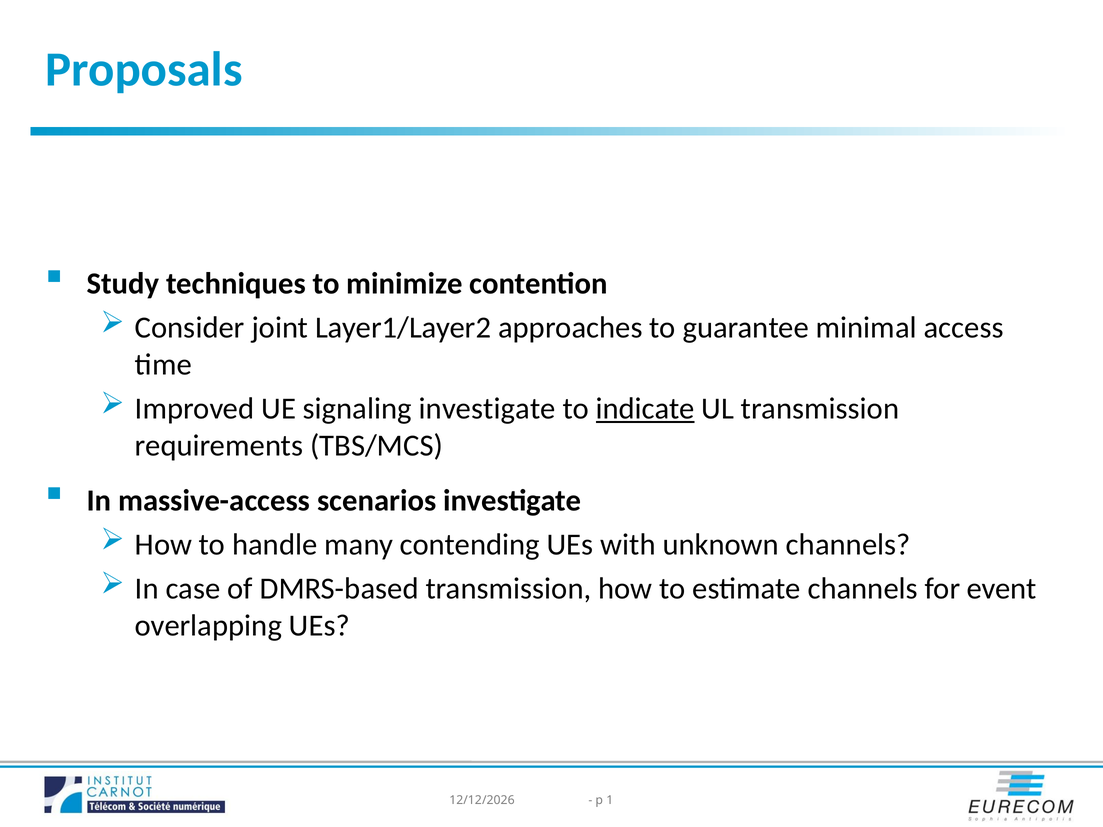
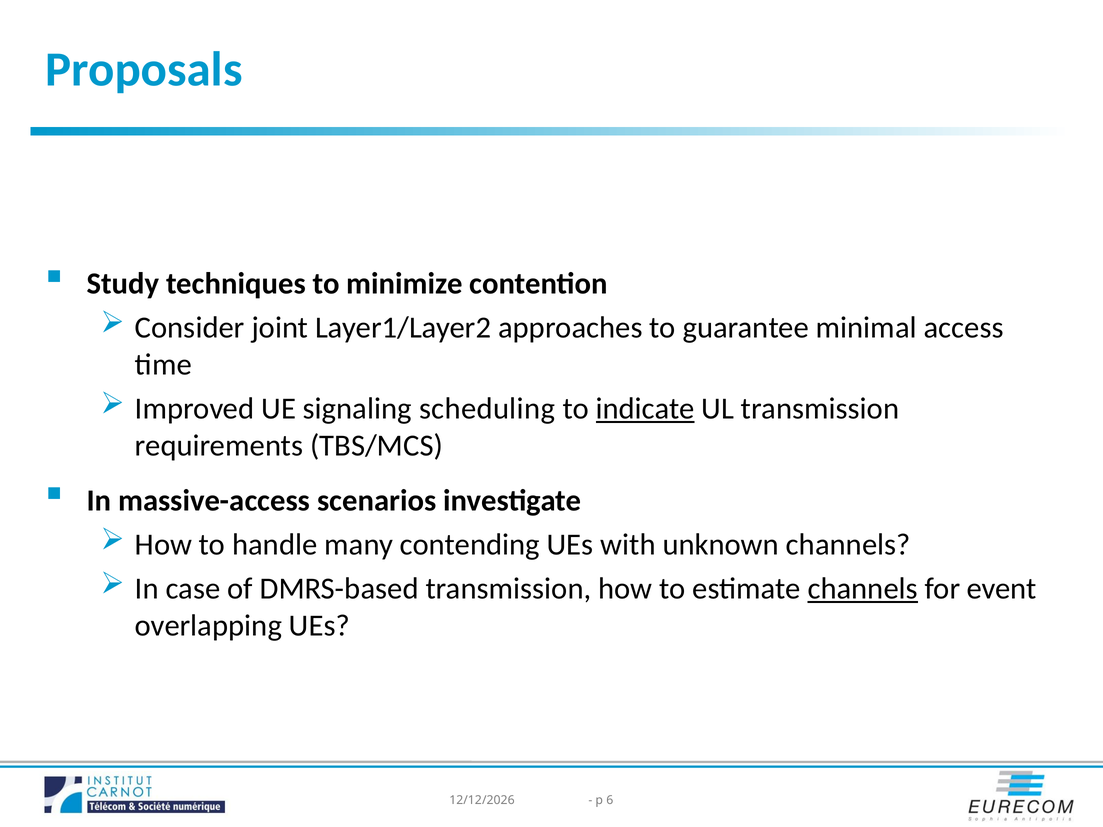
signaling investigate: investigate -> scheduling
channels at (863, 589) underline: none -> present
1: 1 -> 6
